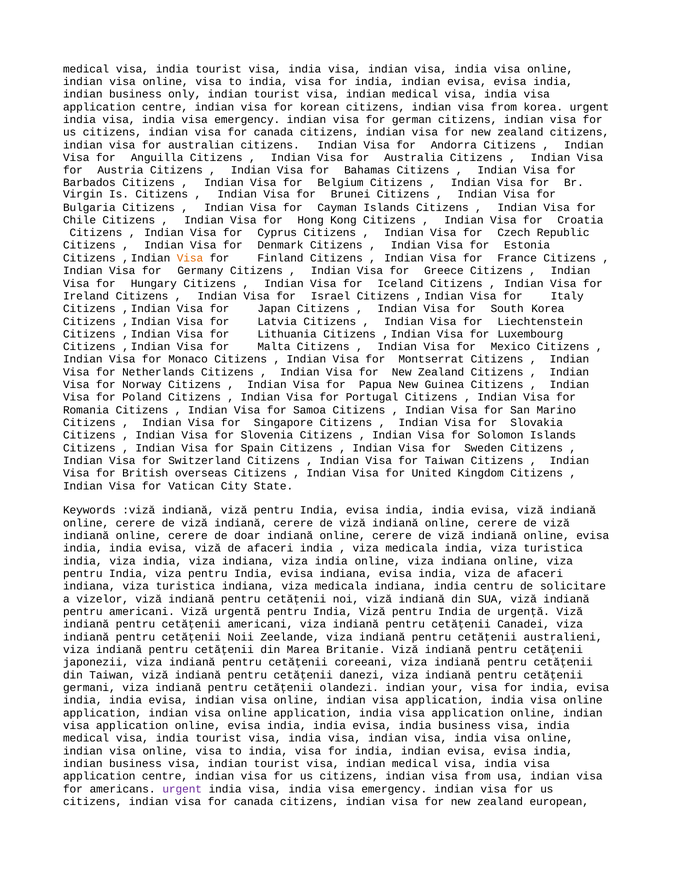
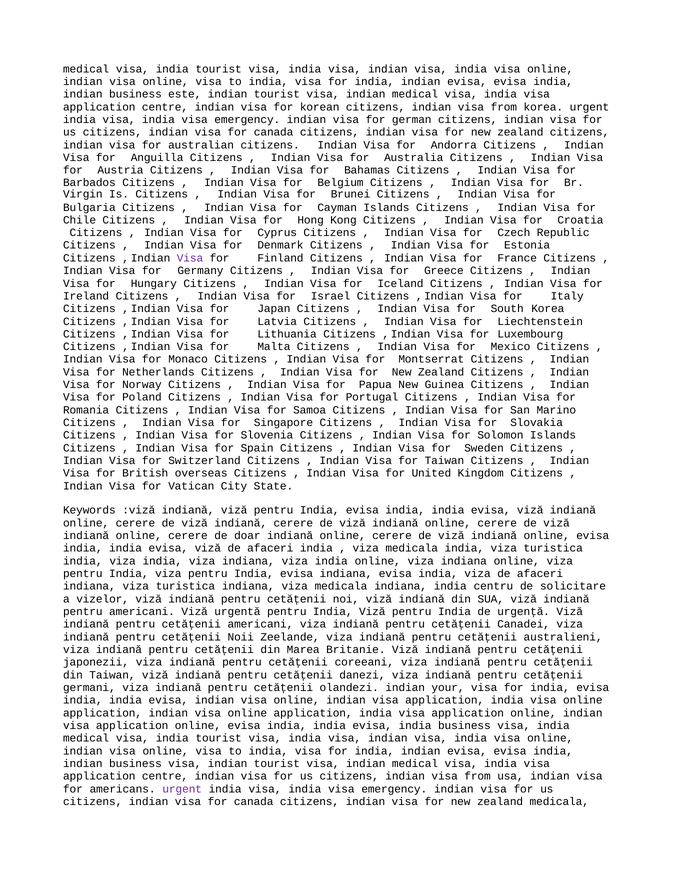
only: only -> este
Visa at (190, 258) colour: orange -> purple
zealand european: european -> medicala
